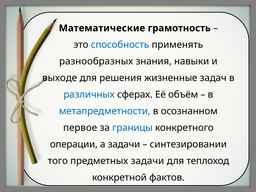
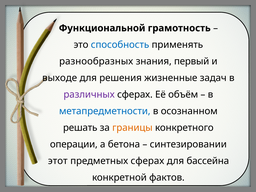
Математические: Математические -> Функциональной
навыки: навыки -> первый
различных colour: blue -> purple
первое: первое -> решать
границы colour: blue -> orange
а задачи: задачи -> бетона
того: того -> этот
предметных задачи: задачи -> сферах
теплоход: теплоход -> бассейна
